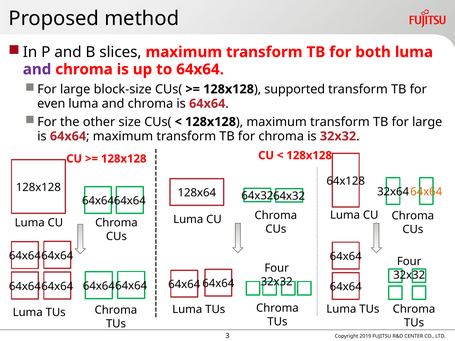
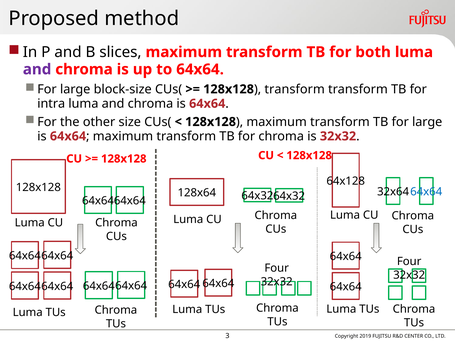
supported at (295, 89): supported -> transform
even: even -> intra
64x64 at (426, 192) colour: orange -> blue
